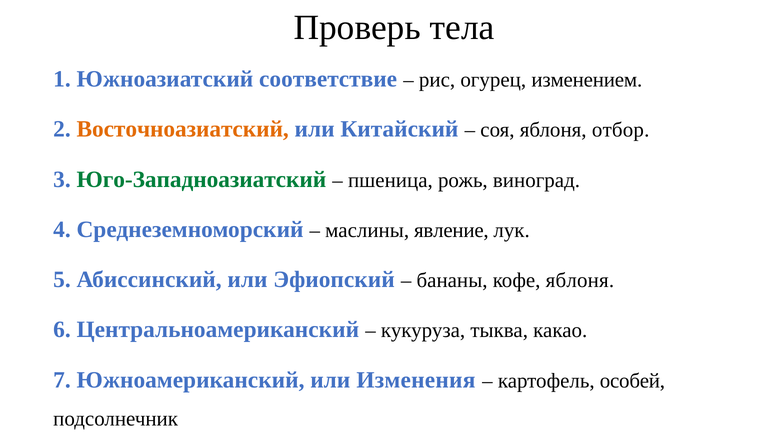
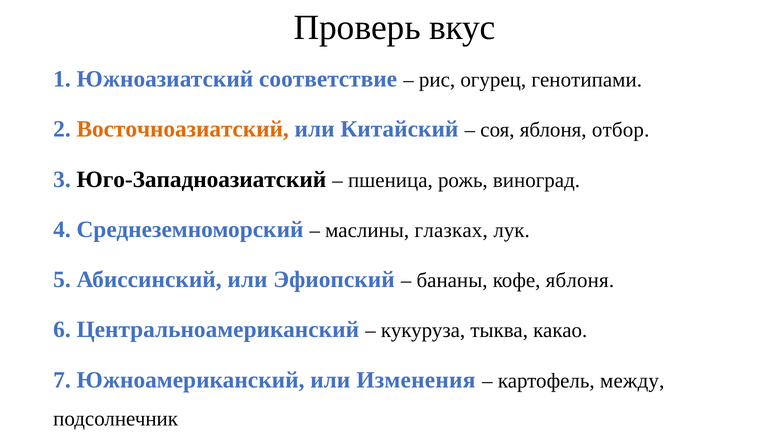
тела: тела -> вкус
изменением: изменением -> генотипами
Юго-Западноазиатский colour: green -> black
явление: явление -> глазках
особей: особей -> между
